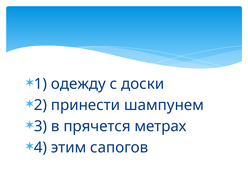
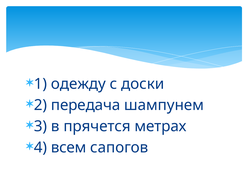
принести: принести -> передача
этим: этим -> всем
